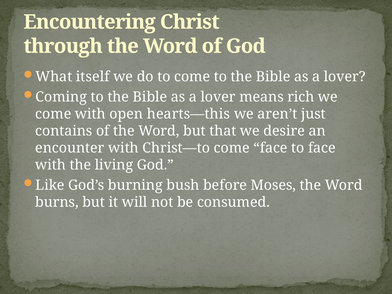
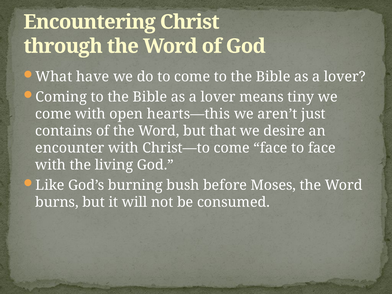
itself: itself -> have
rich: rich -> tiny
